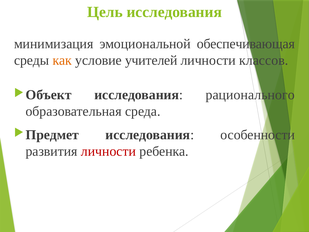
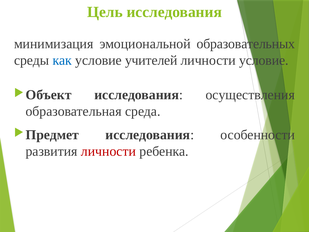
обеспечивающая: обеспечивающая -> образовательных
как colour: orange -> blue
личности классов: классов -> условие
рационального: рационального -> осуществления
